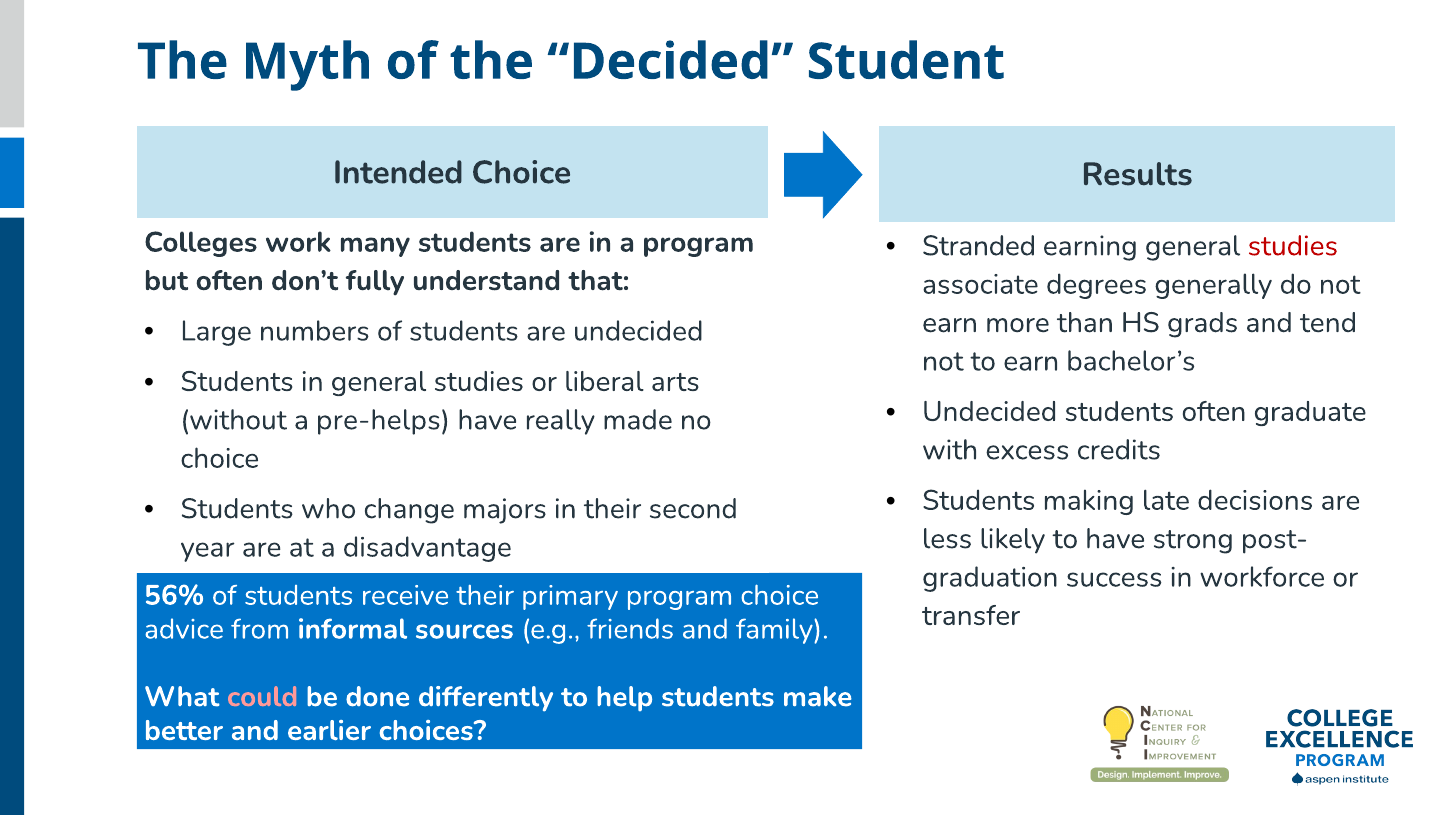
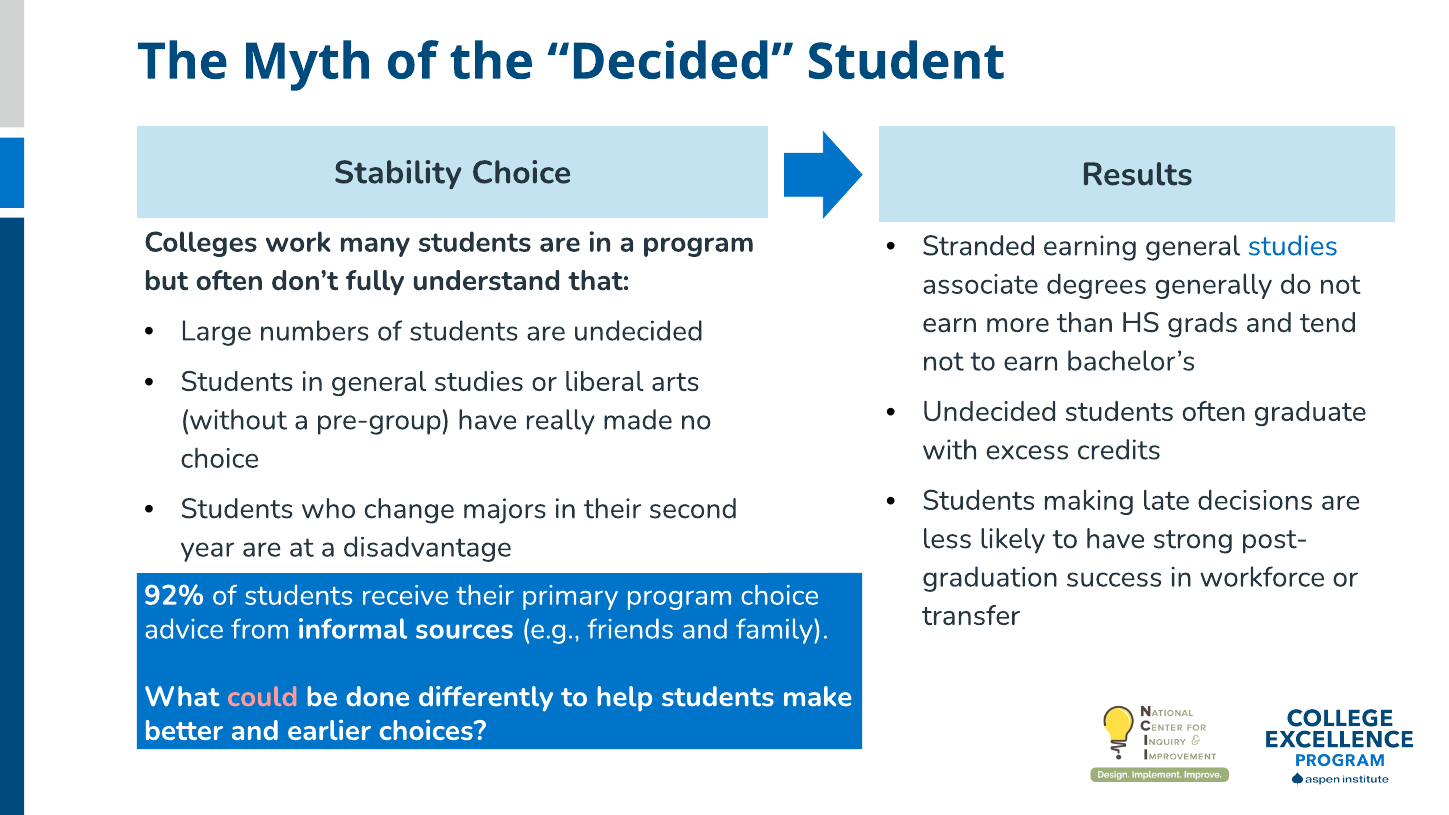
Intended: Intended -> Stability
studies at (1293, 246) colour: red -> blue
pre-helps: pre-helps -> pre-group
56%: 56% -> 92%
